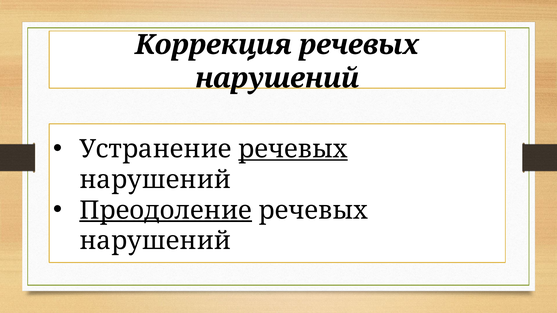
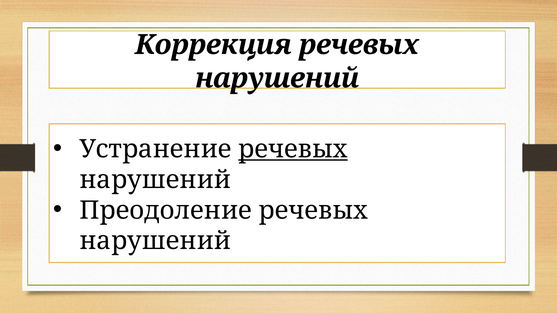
Преодоление underline: present -> none
